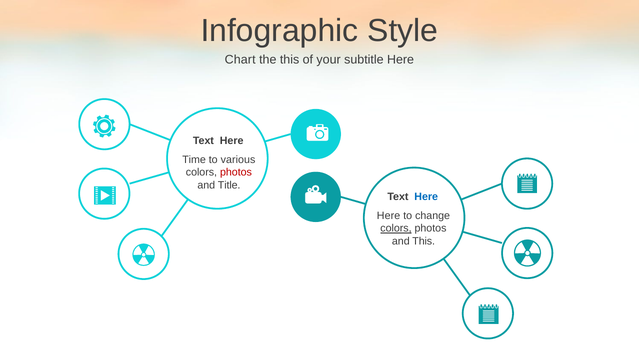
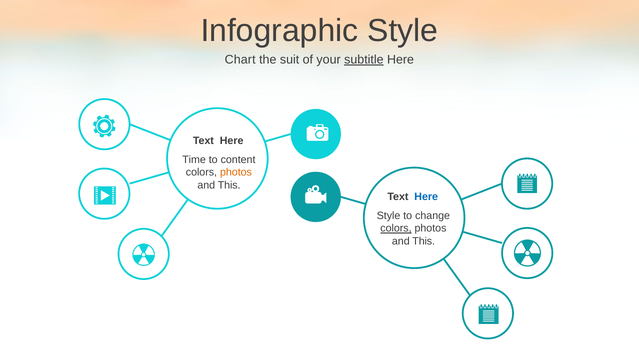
the this: this -> suit
subtitle underline: none -> present
various: various -> content
photos at (236, 173) colour: red -> orange
Title at (229, 185): Title -> This
Here at (389, 216): Here -> Style
